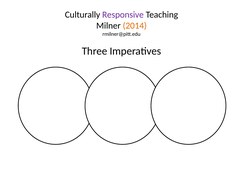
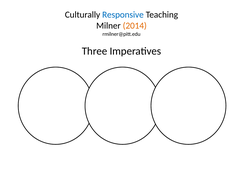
Responsive colour: purple -> blue
